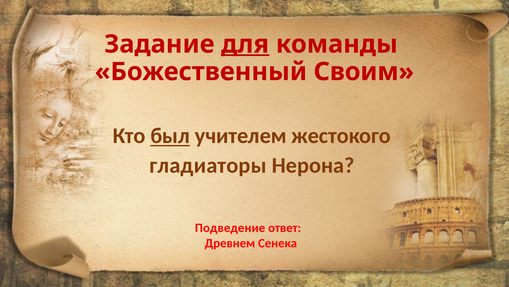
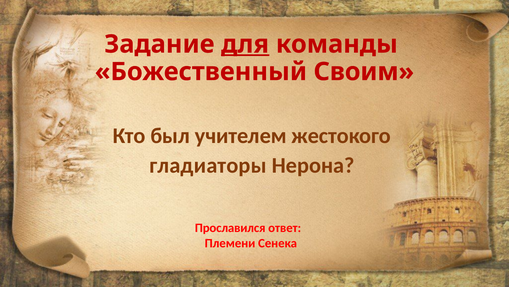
был underline: present -> none
Подведение: Подведение -> Прославился
Древнем: Древнем -> Племени
